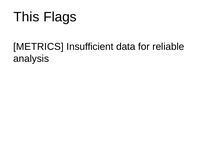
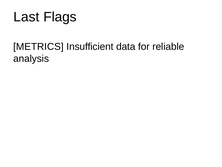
This: This -> Last
